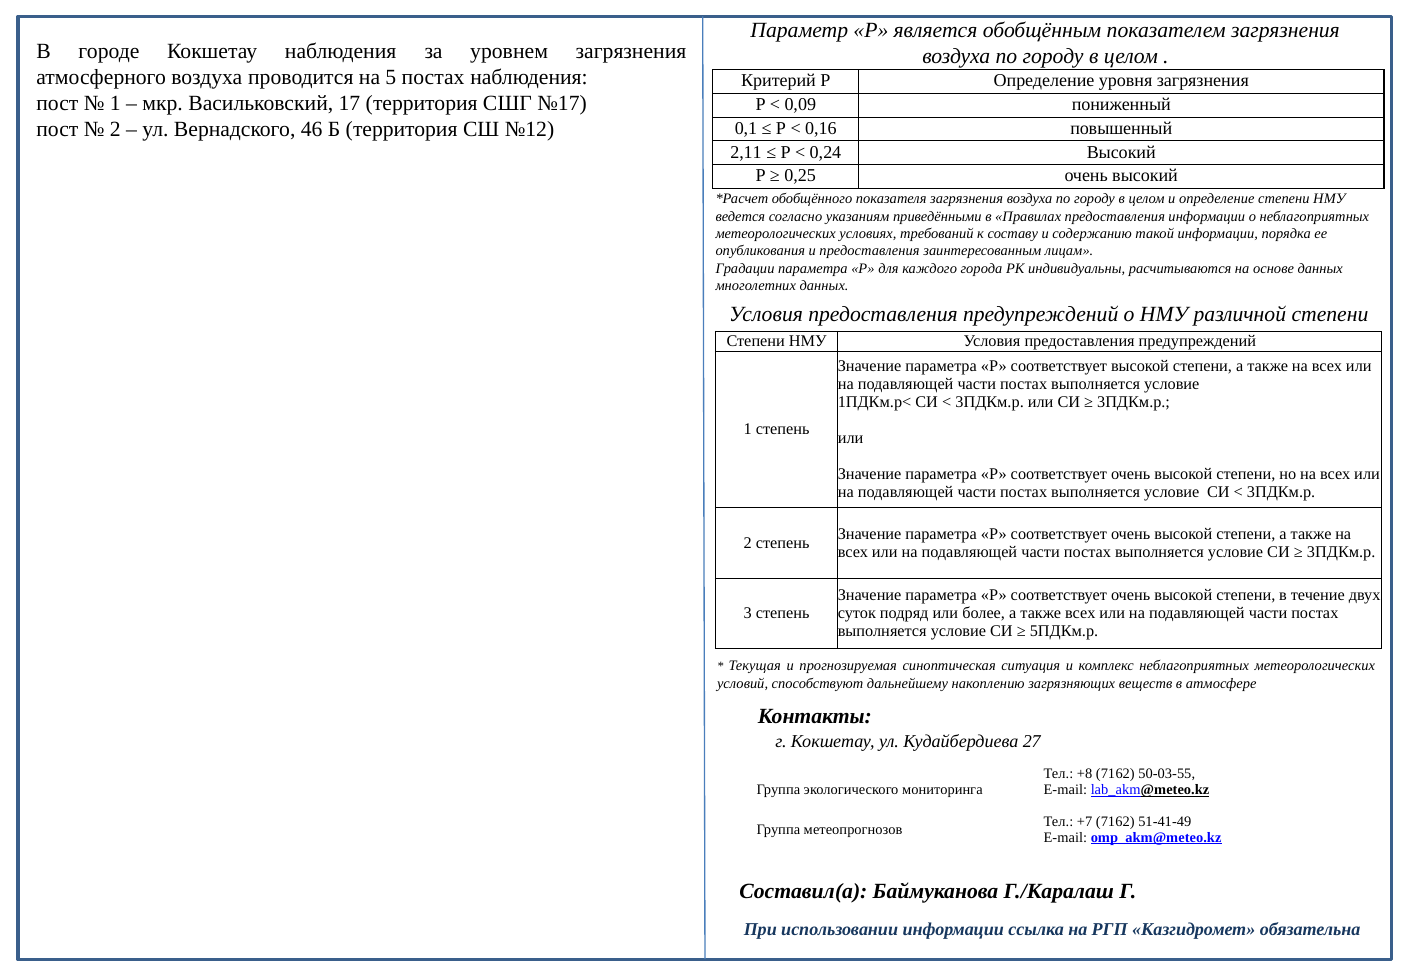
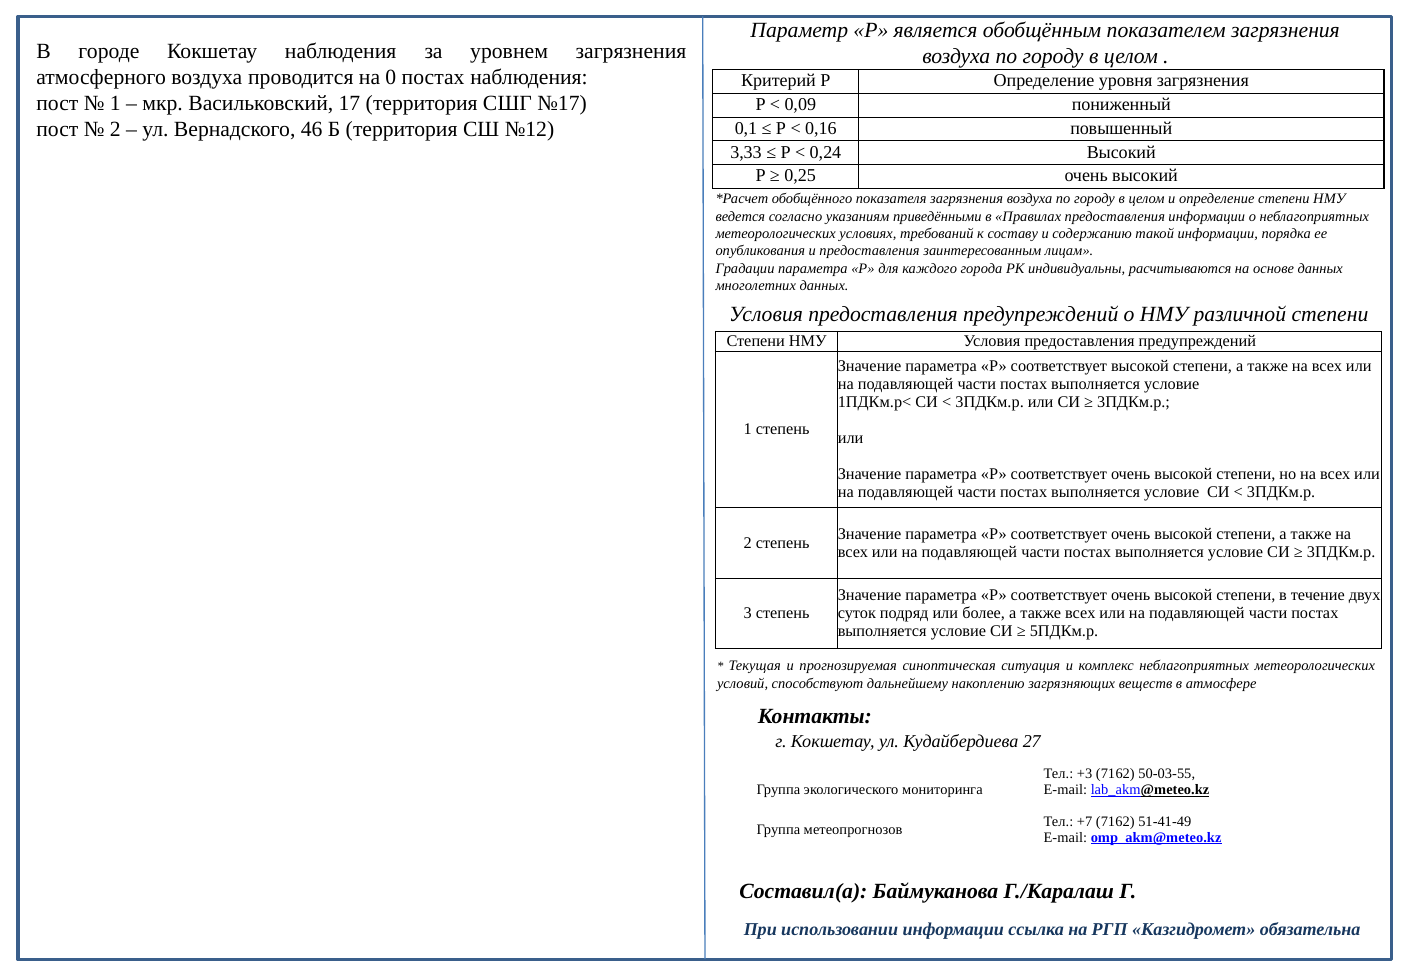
5: 5 -> 0
2,11: 2,11 -> 3,33
+8: +8 -> +3
